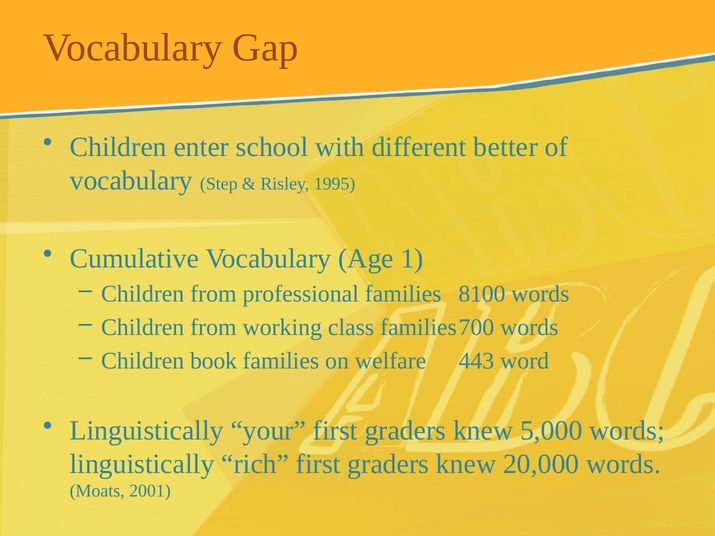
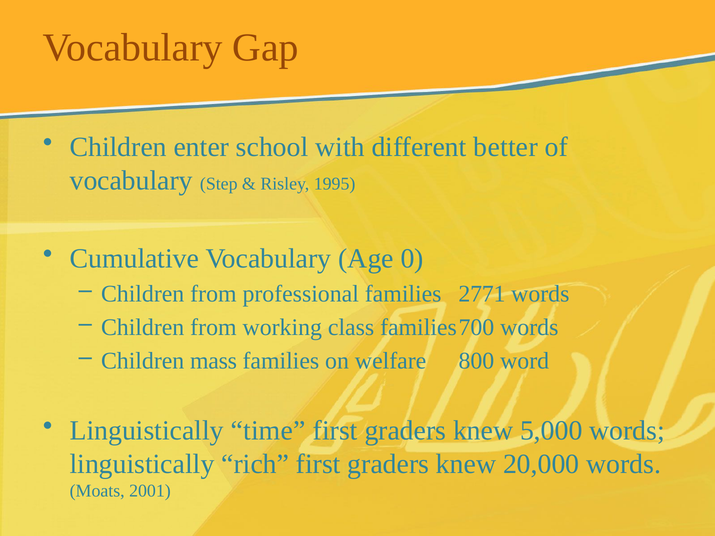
1: 1 -> 0
8100: 8100 -> 2771
book: book -> mass
443: 443 -> 800
your: your -> time
